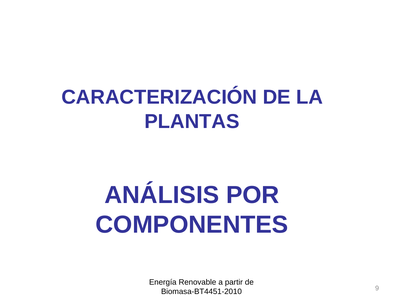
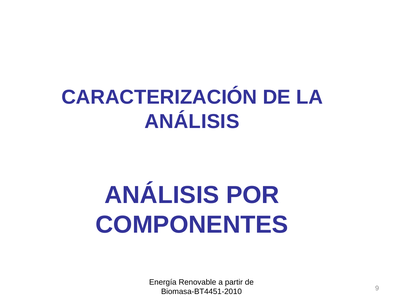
PLANTAS at (192, 122): PLANTAS -> ANÁLISIS
